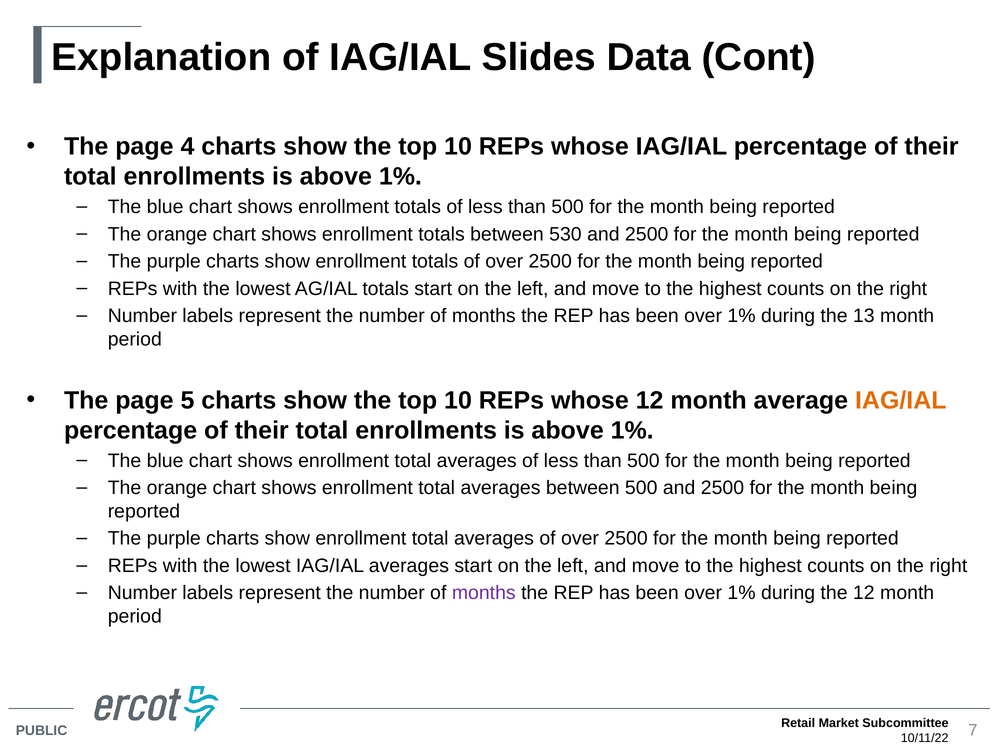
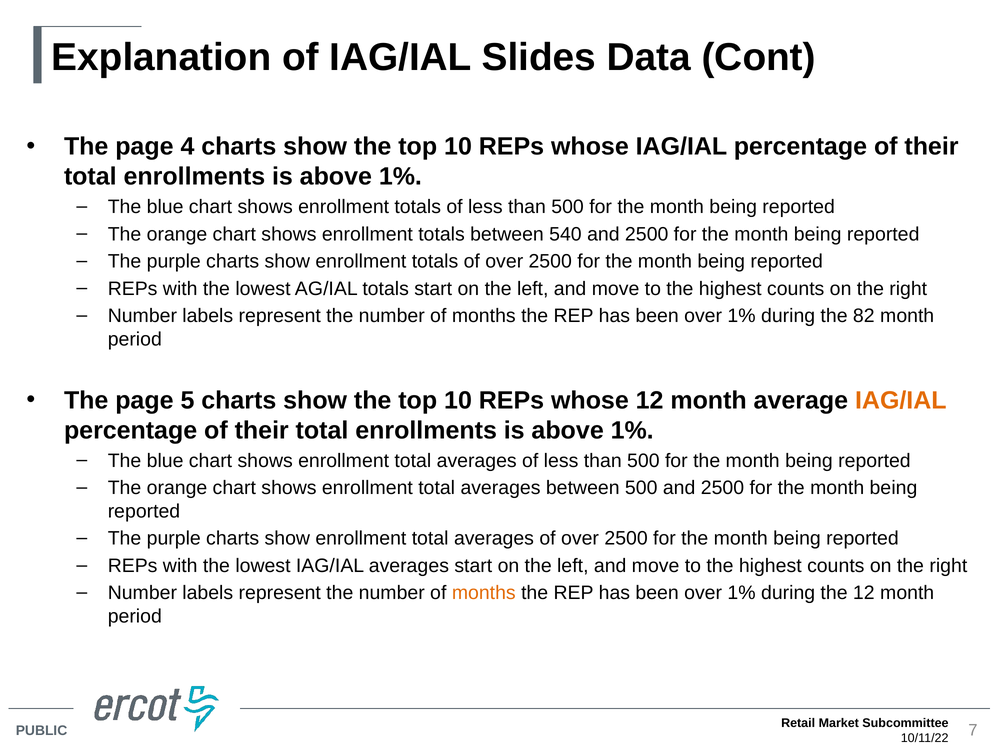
530: 530 -> 540
13: 13 -> 82
months at (484, 593) colour: purple -> orange
